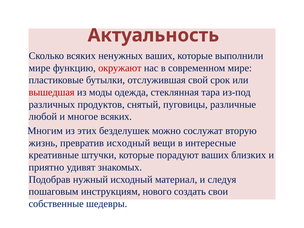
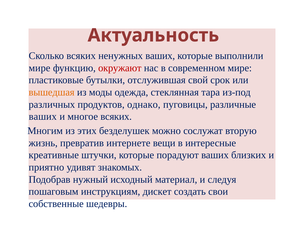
вышедшая colour: red -> orange
снятый: снятый -> однако
любой at (43, 117): любой -> ваших
превратив исходный: исходный -> интернете
нового: нового -> дискет
